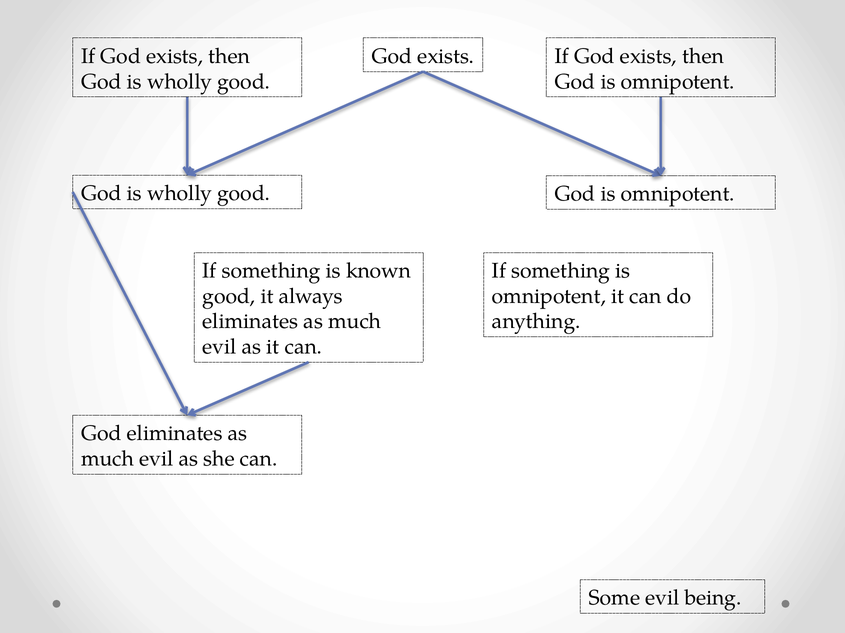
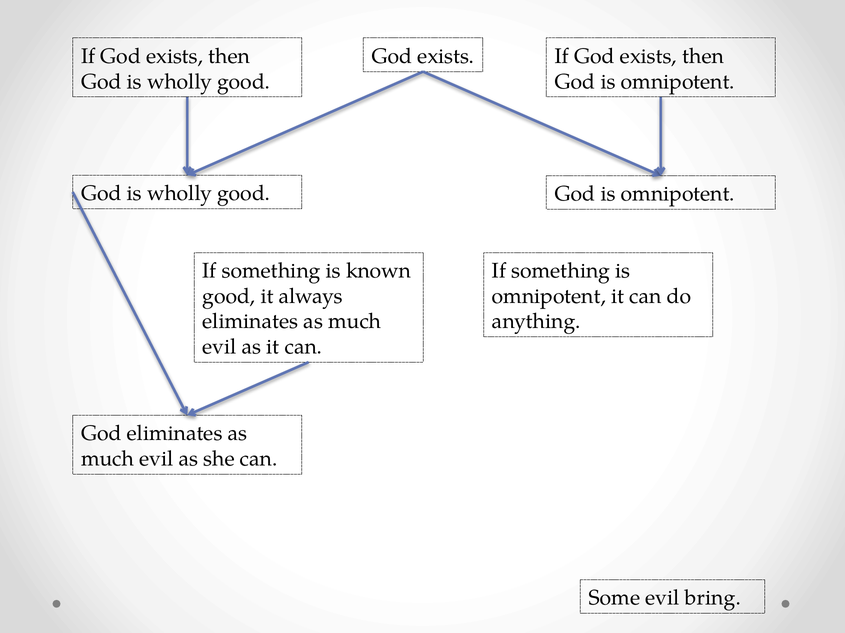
being: being -> bring
